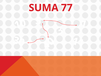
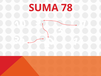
77: 77 -> 78
